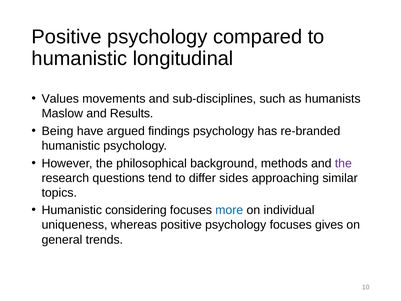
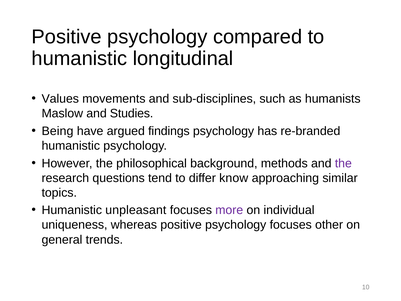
Results: Results -> Studies
sides: sides -> know
considering: considering -> unpleasant
more colour: blue -> purple
gives: gives -> other
